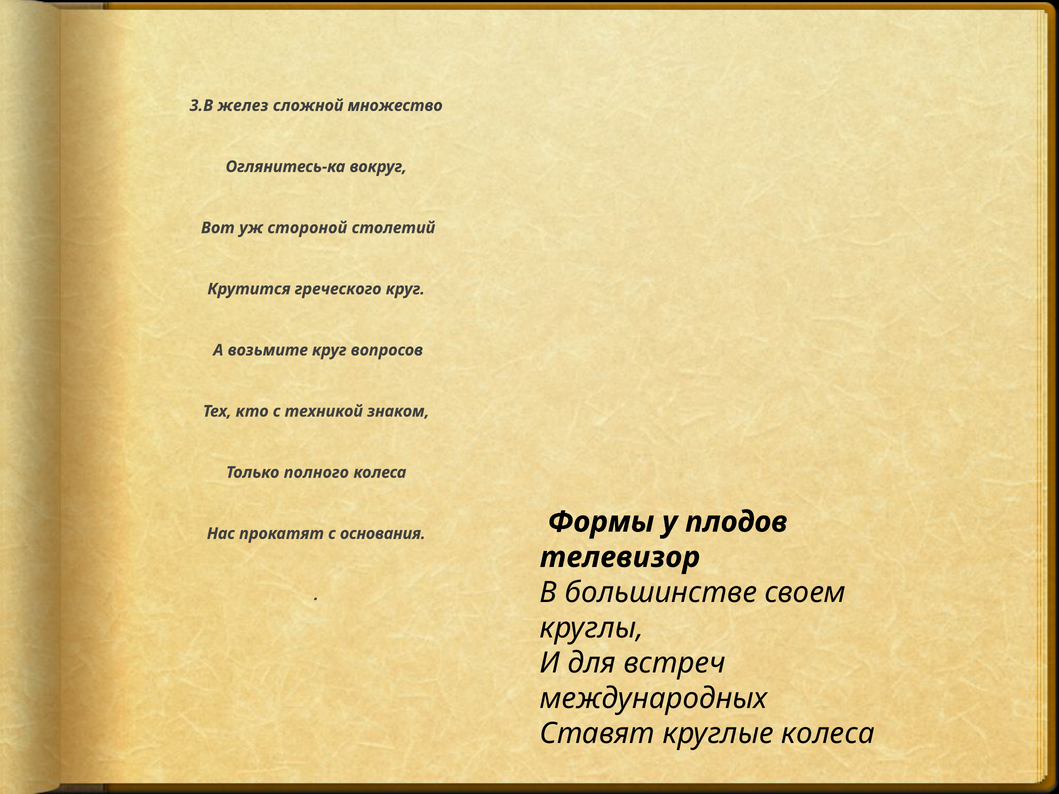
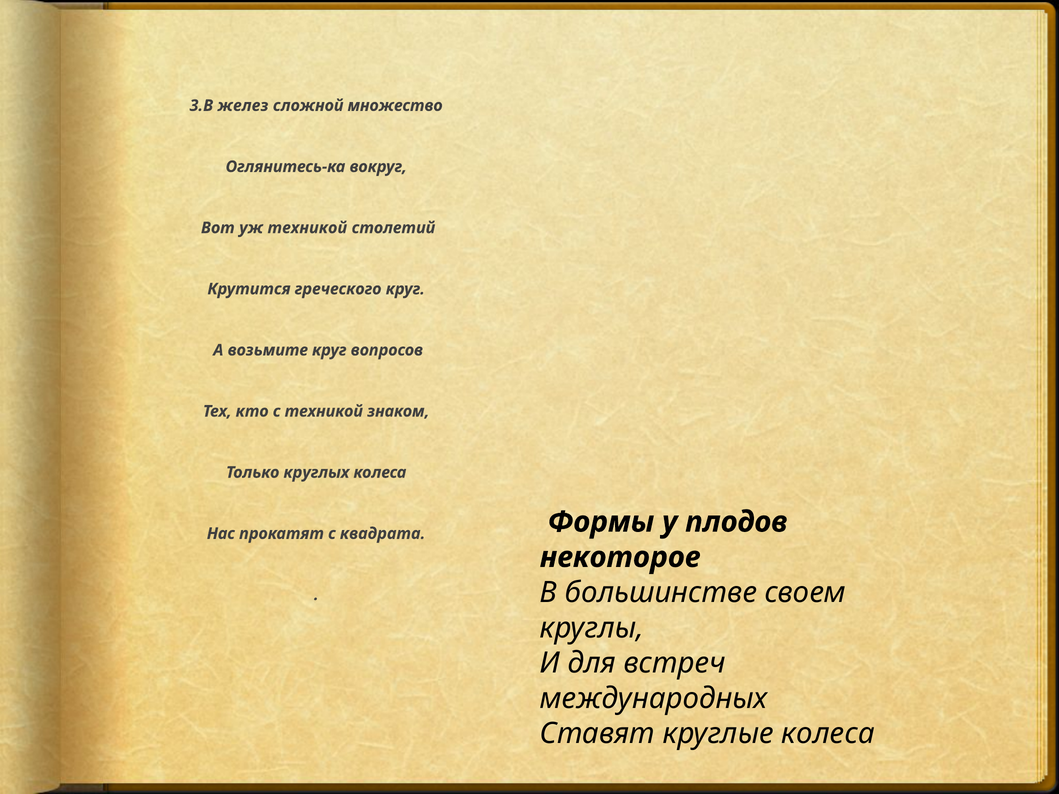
уж стороной: стороной -> техникой
полного: полного -> круглых
основания: основания -> квадрата
телевизор: телевизор -> некоторое
